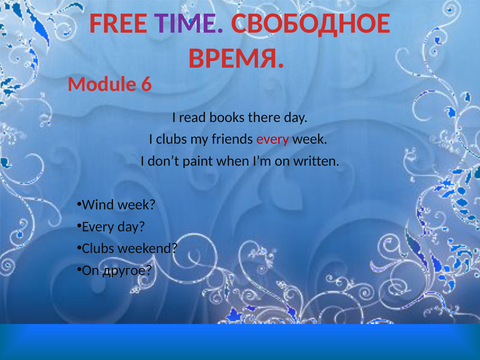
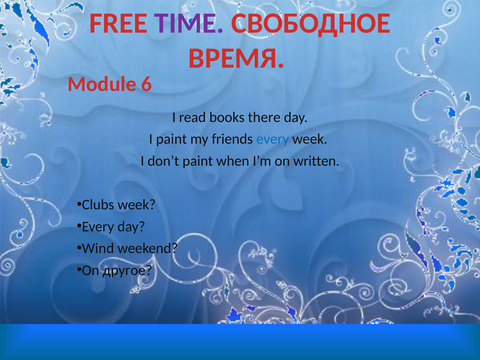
I clubs: clubs -> paint
every at (273, 139) colour: red -> blue
Wind: Wind -> Clubs
Clubs at (98, 248): Clubs -> Wind
